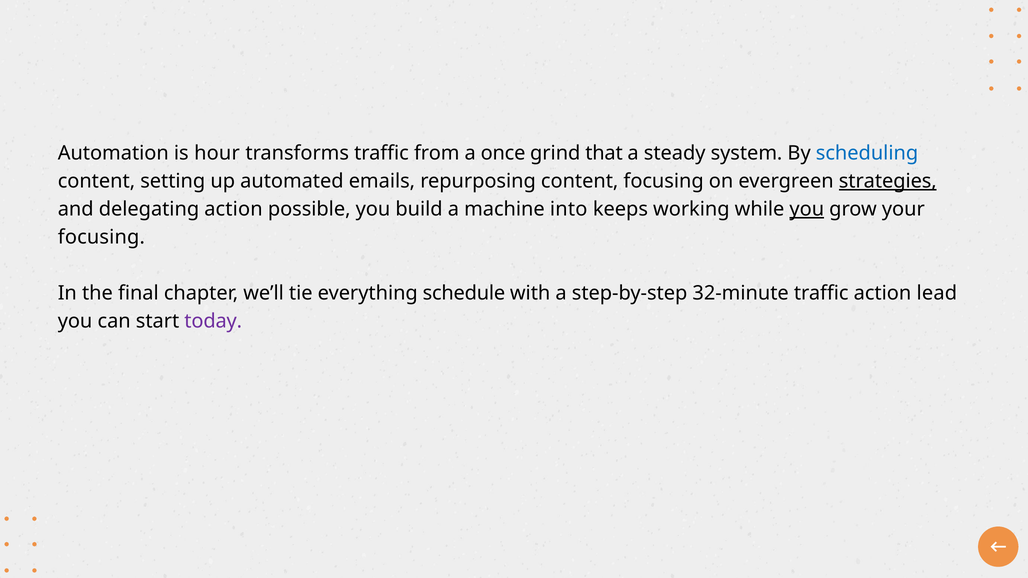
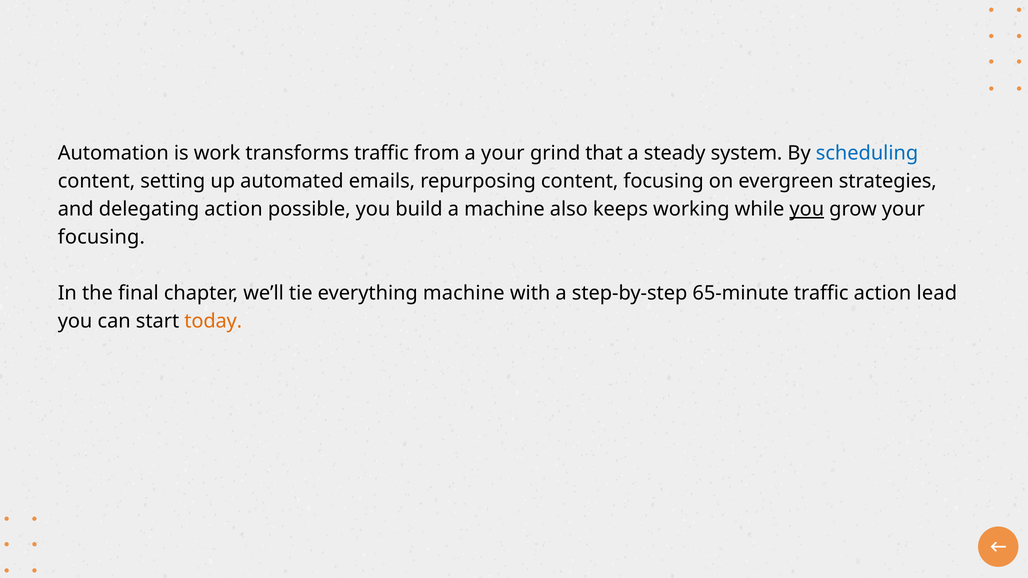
hour: hour -> work
a once: once -> your
strategies underline: present -> none
into: into -> also
everything schedule: schedule -> machine
32-minute: 32-minute -> 65-minute
today colour: purple -> orange
